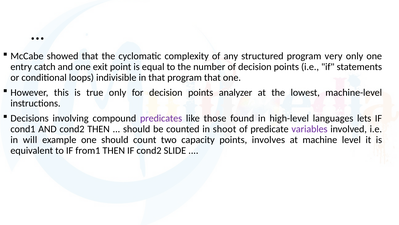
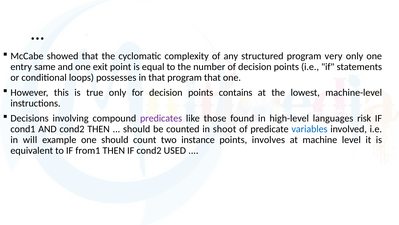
catch: catch -> same
indivisible: indivisible -> possesses
analyzer: analyzer -> contains
lets: lets -> risk
variables colour: purple -> blue
capacity: capacity -> instance
SLIDE: SLIDE -> USED
